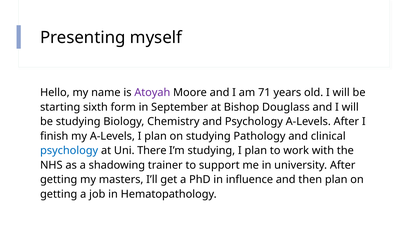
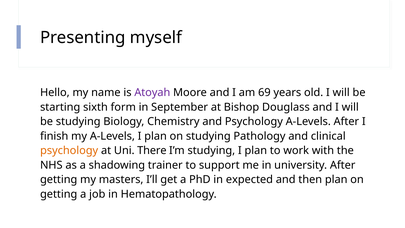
71: 71 -> 69
psychology at (69, 151) colour: blue -> orange
influence: influence -> expected
